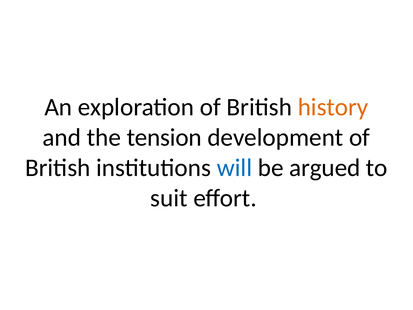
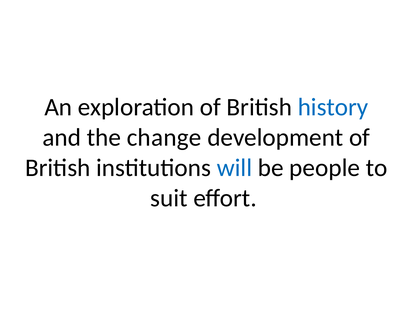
history colour: orange -> blue
tension: tension -> change
argued: argued -> people
